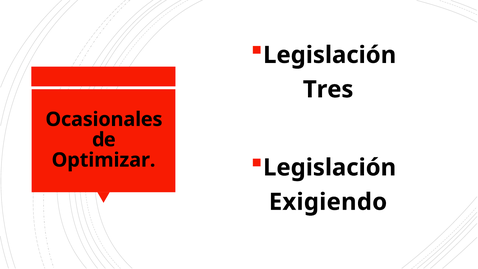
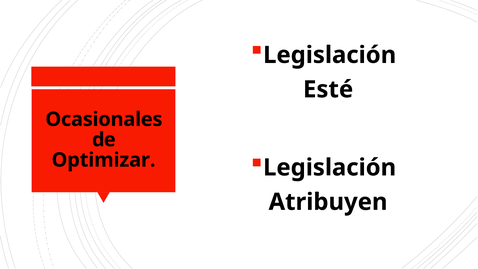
Tres: Tres -> Esté
Exigiendo: Exigiendo -> Atribuyen
